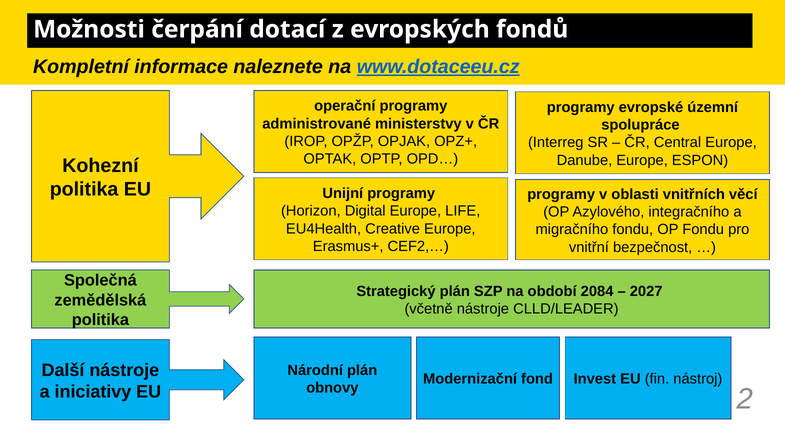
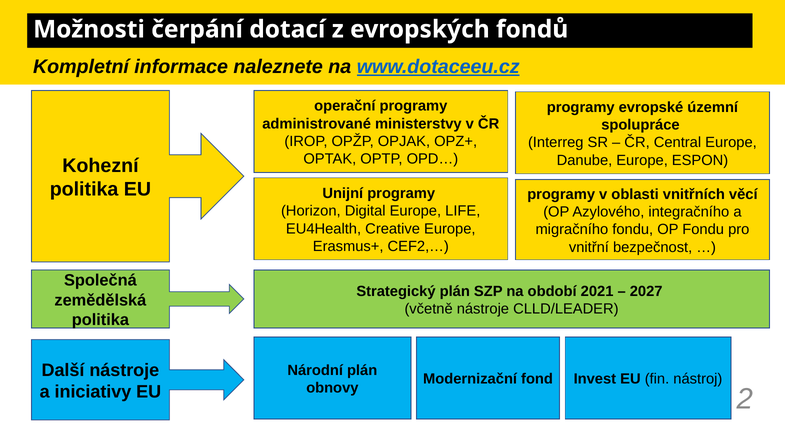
2084: 2084 -> 2021
